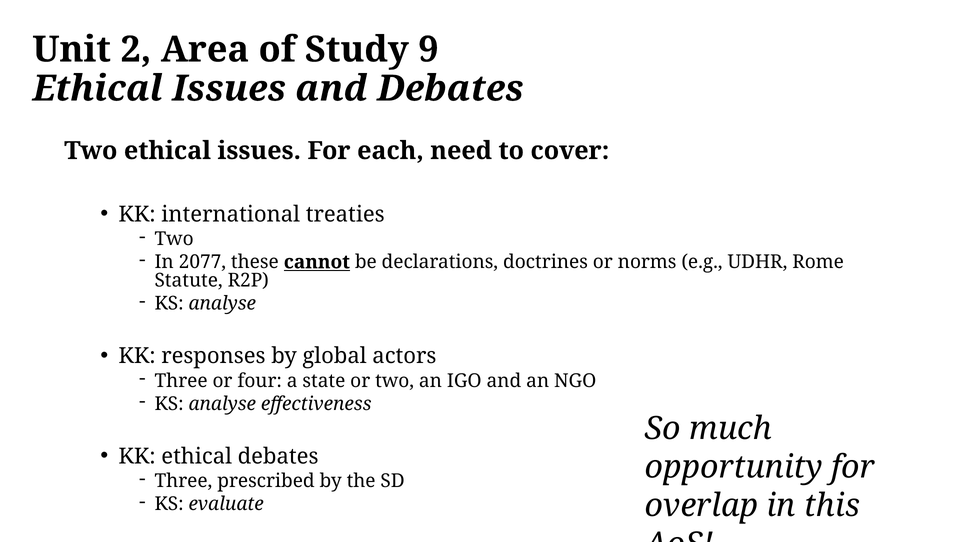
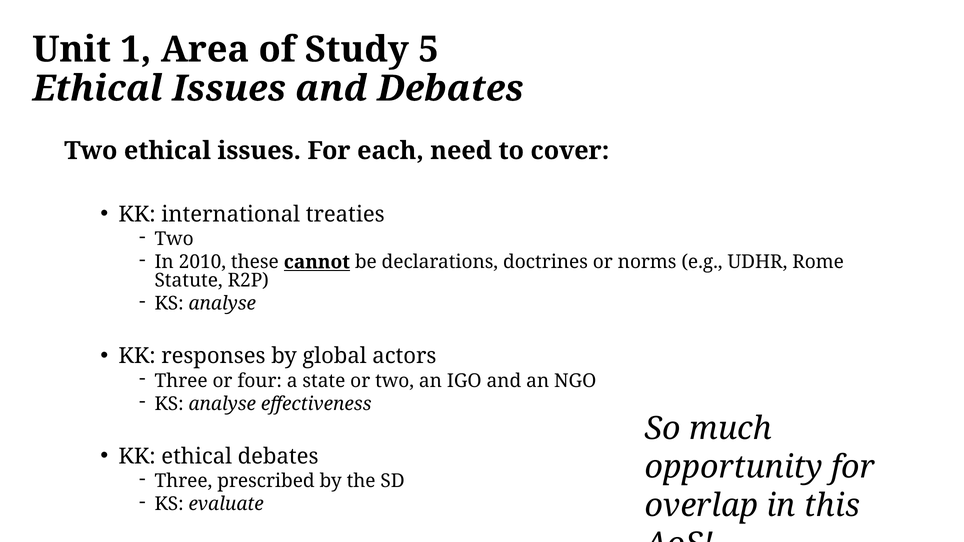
2: 2 -> 1
9: 9 -> 5
2077: 2077 -> 2010
